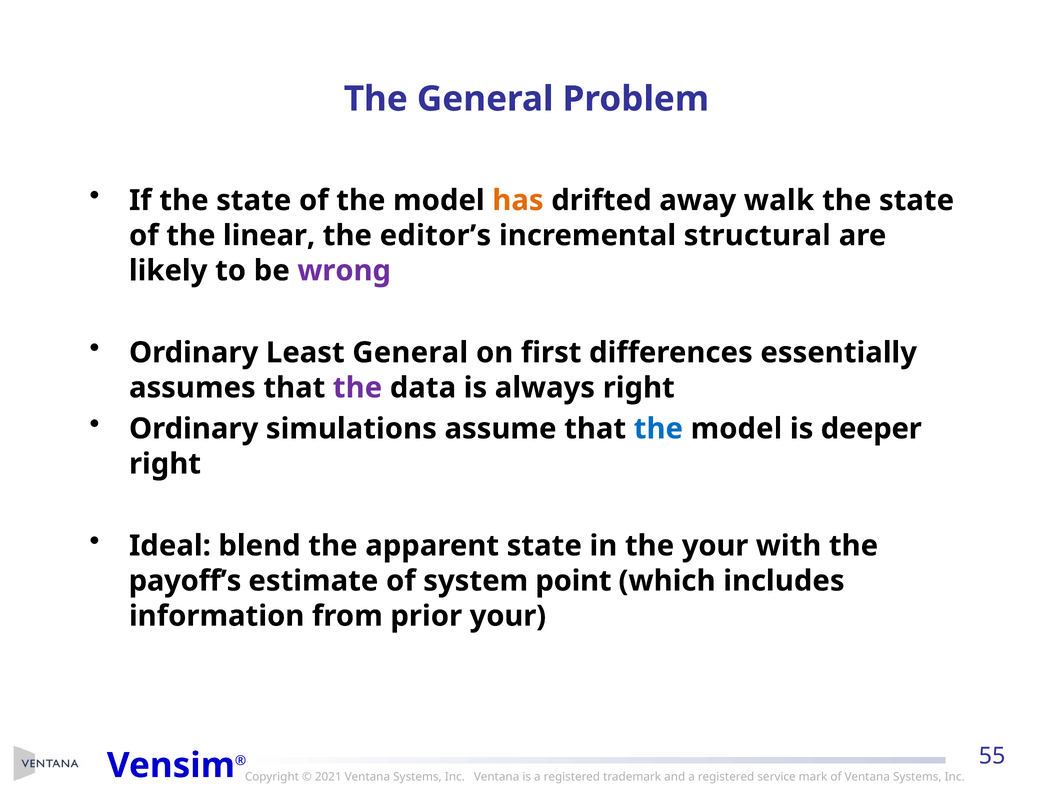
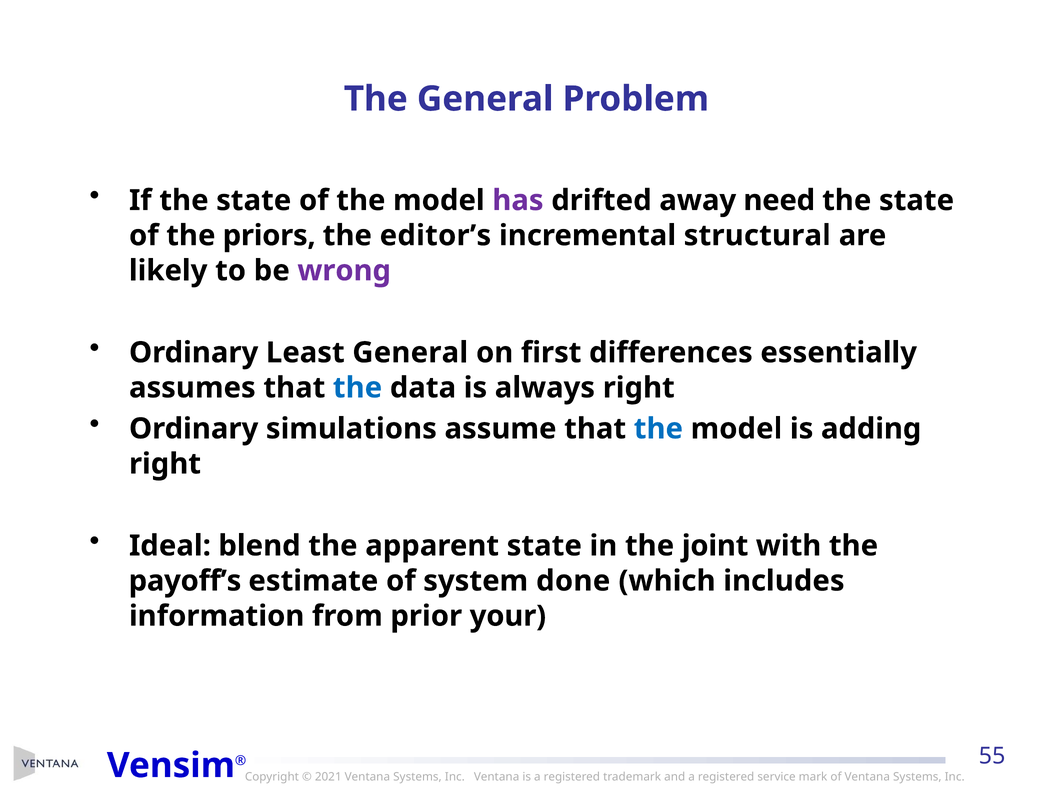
has colour: orange -> purple
walk: walk -> need
linear: linear -> priors
the at (358, 388) colour: purple -> blue
deeper: deeper -> adding
the your: your -> joint
point: point -> done
